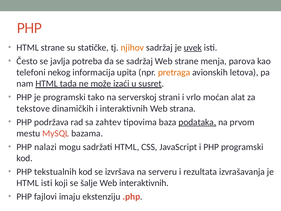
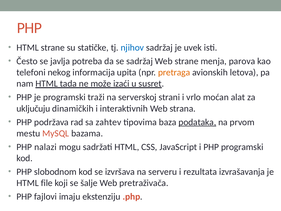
njihov colour: orange -> blue
uvek underline: present -> none
tako: tako -> traži
tekstove: tekstove -> uključuju
tekstualnih: tekstualnih -> slobodnom
HTML isti: isti -> file
Web interaktivnih: interaktivnih -> pretraživača
